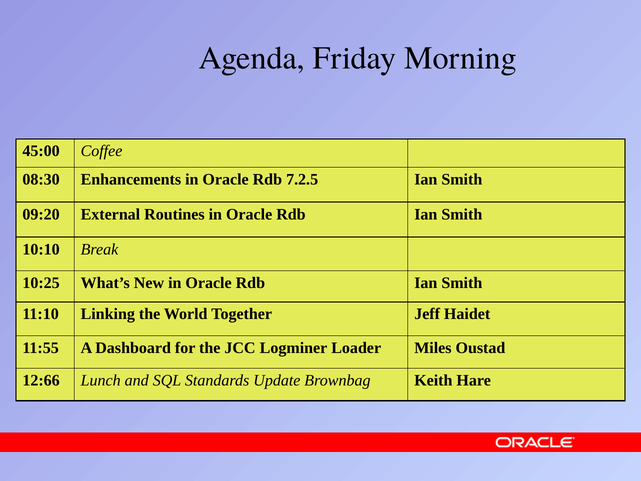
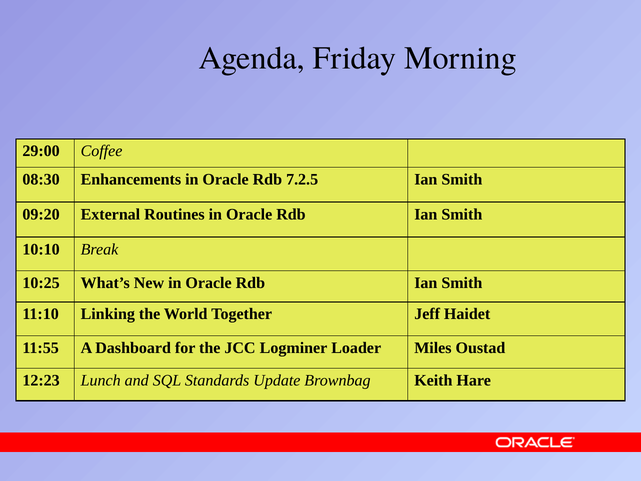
45:00: 45:00 -> 29:00
12:66: 12:66 -> 12:23
